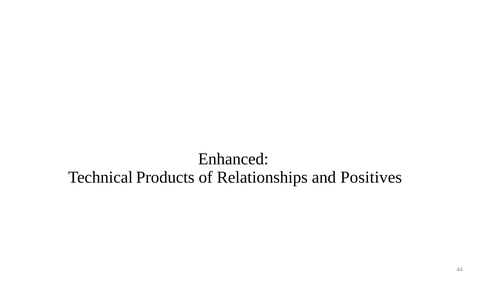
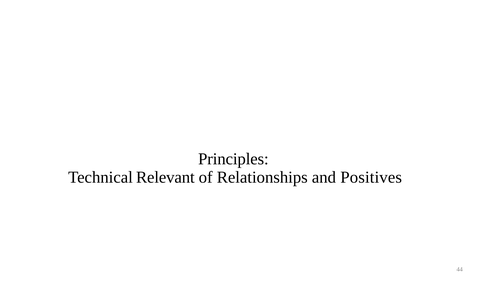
Enhanced: Enhanced -> Principles
Products: Products -> Relevant
